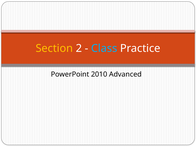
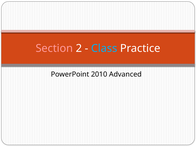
Section colour: yellow -> pink
